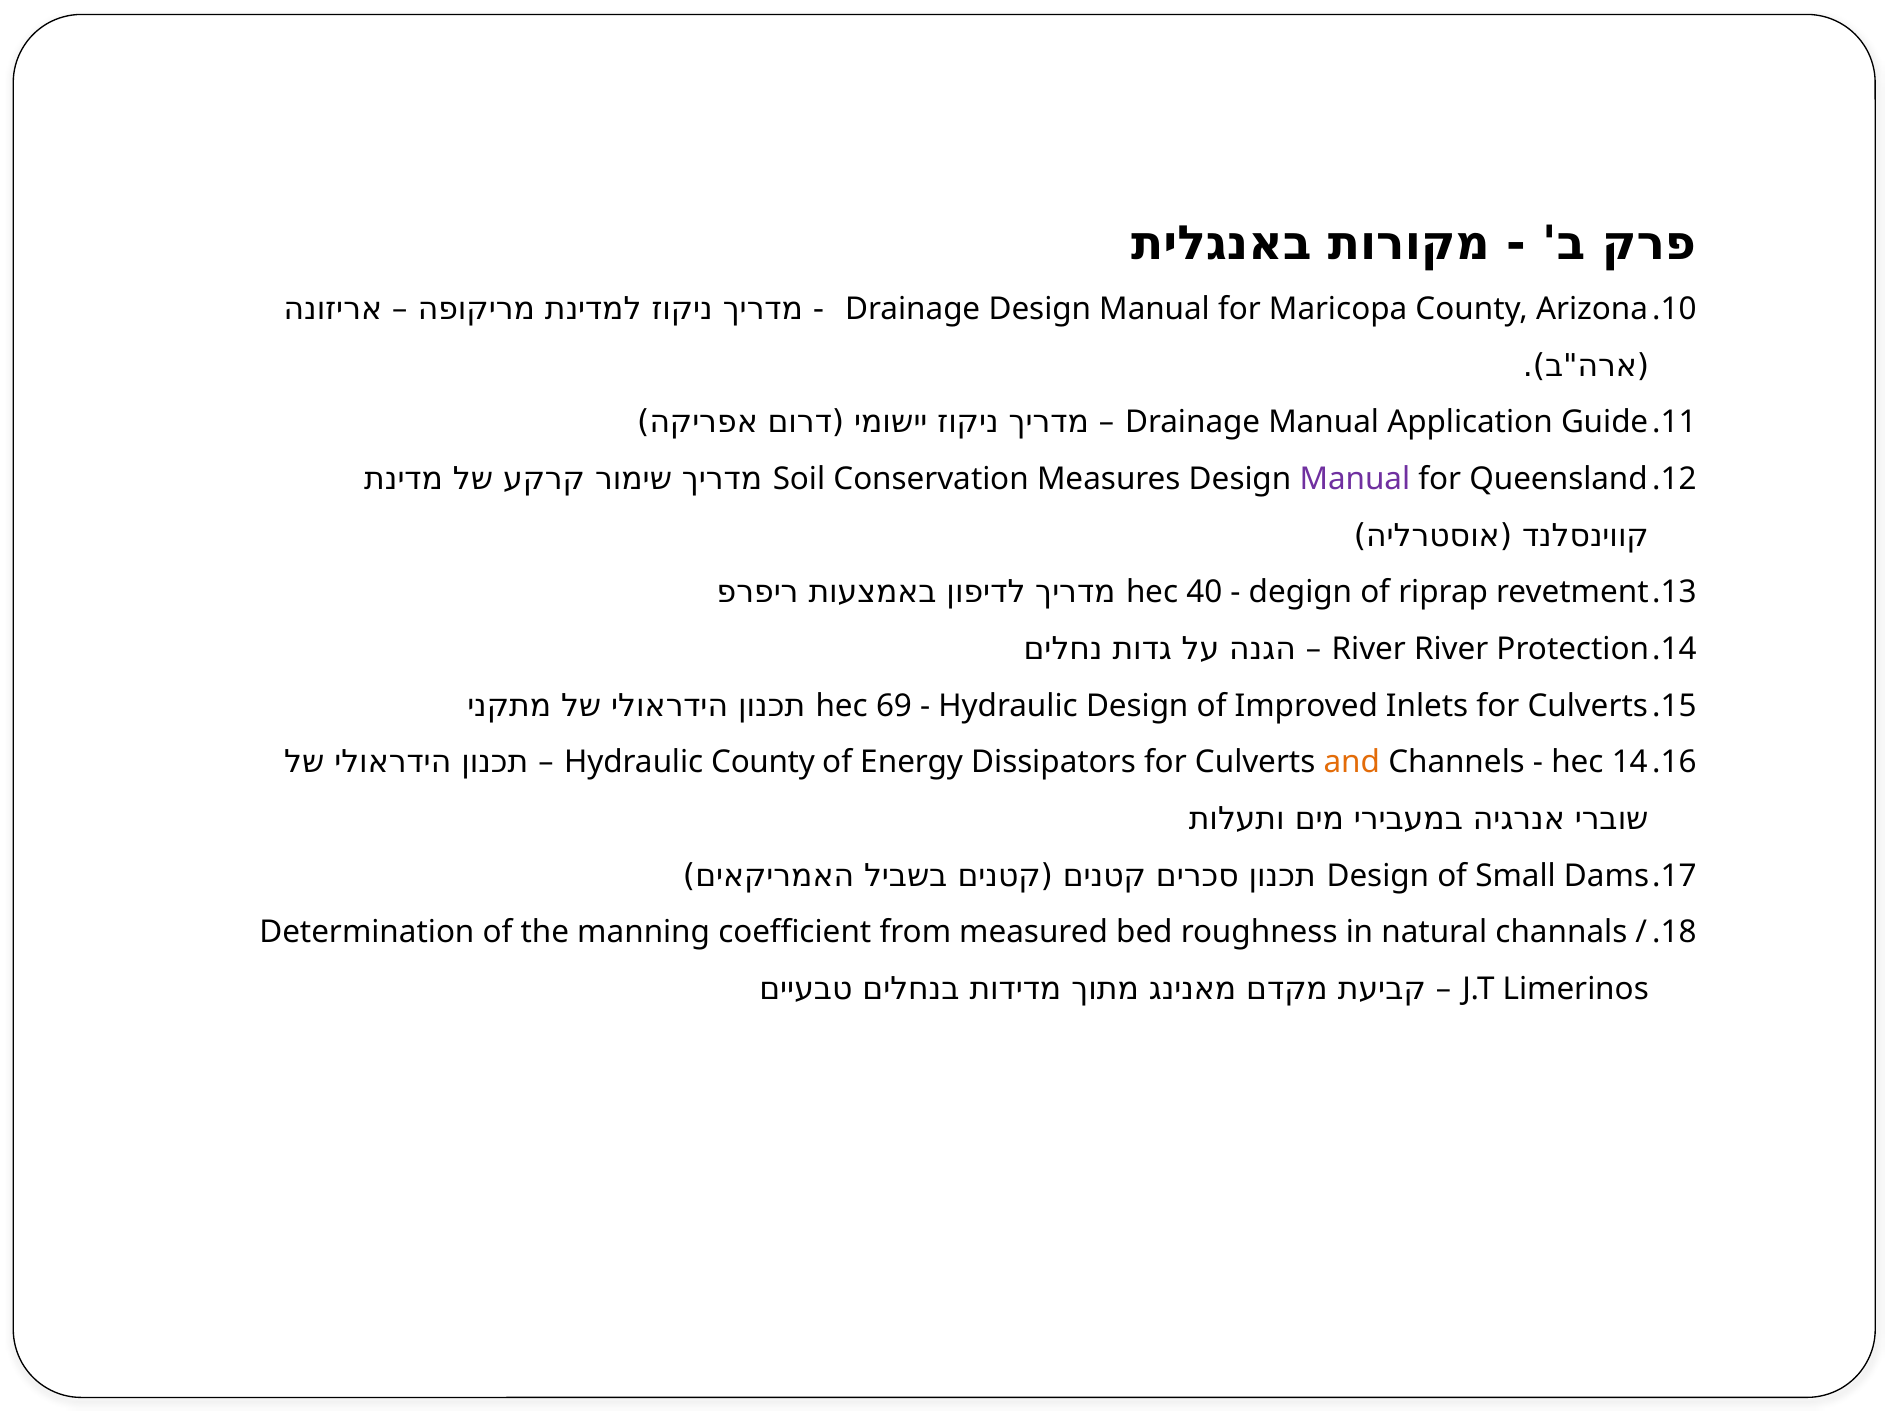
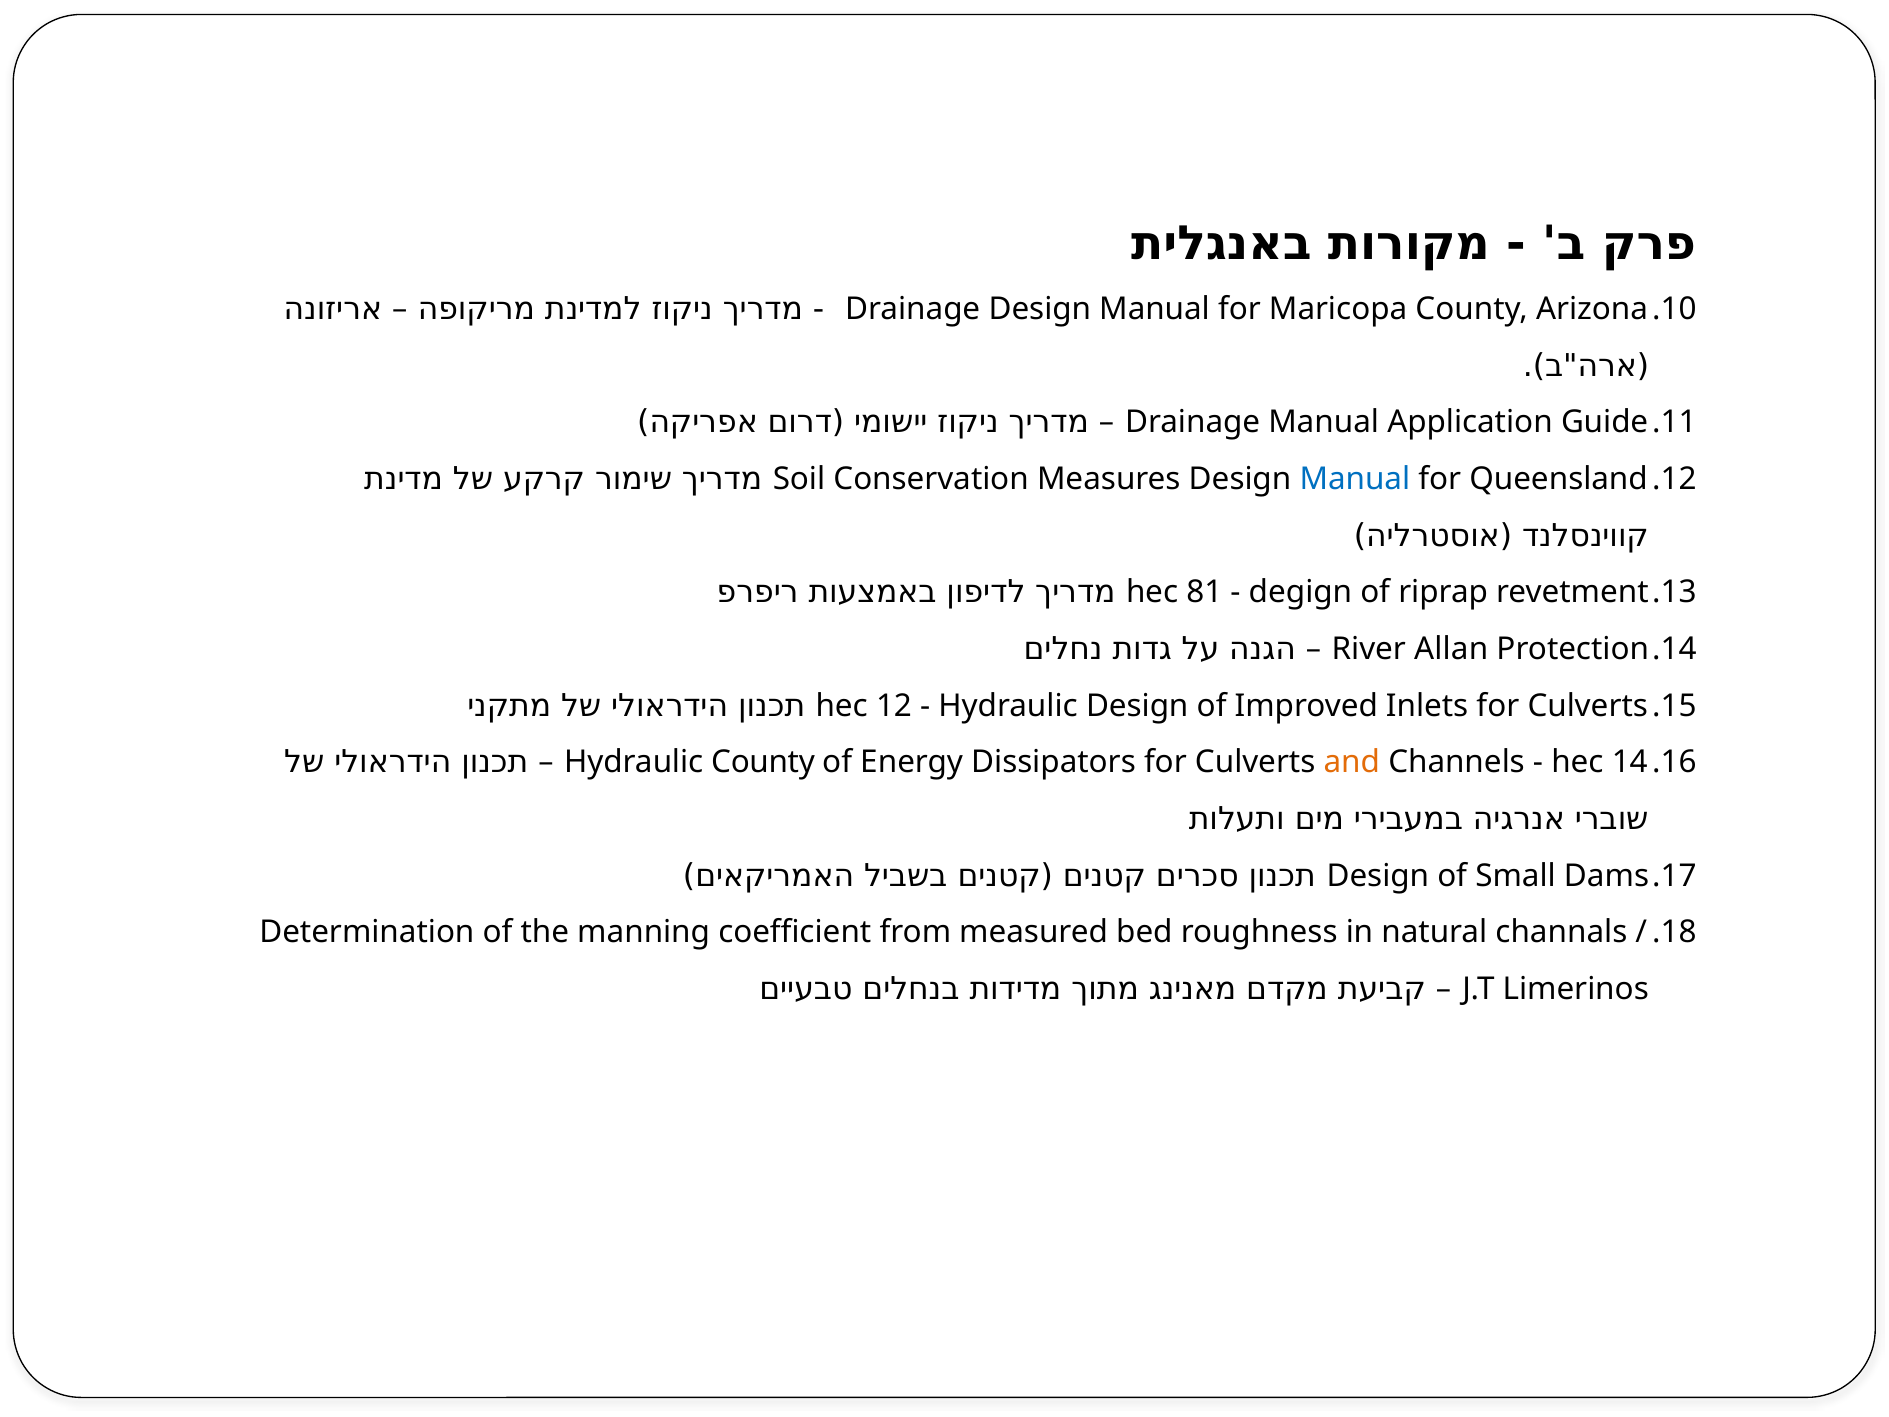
Manual at (1355, 479) colour: purple -> blue
40: 40 -> 81
River River: River -> Allan
69: 69 -> 12
